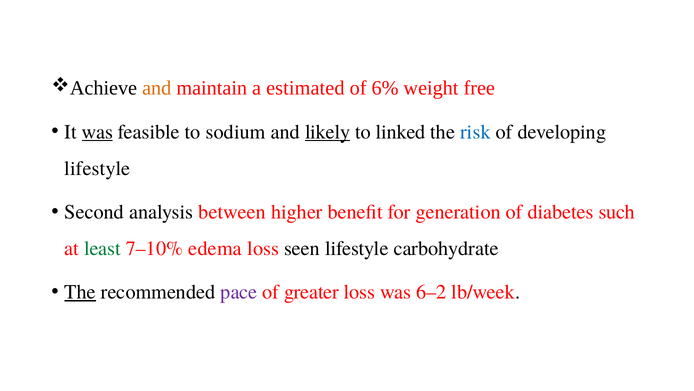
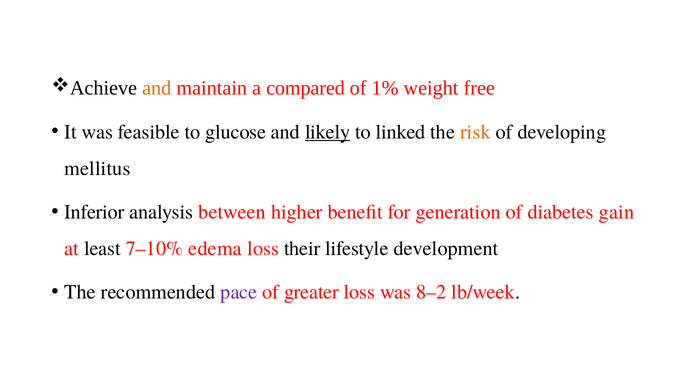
estimated: estimated -> compared
6%: 6% -> 1%
was at (97, 132) underline: present -> none
sodium: sodium -> glucose
risk colour: blue -> orange
lifestyle at (97, 168): lifestyle -> mellitus
Second: Second -> Inferior
such: such -> gain
least colour: green -> black
seen: seen -> their
carbohydrate: carbohydrate -> development
The at (80, 292) underline: present -> none
6–2: 6–2 -> 8–2
